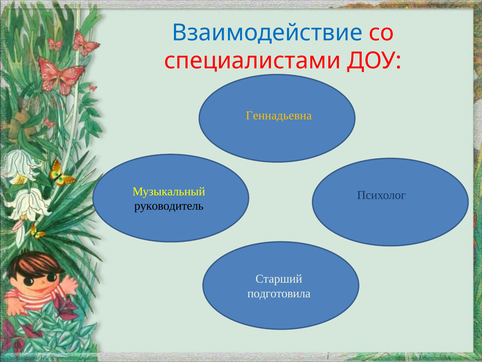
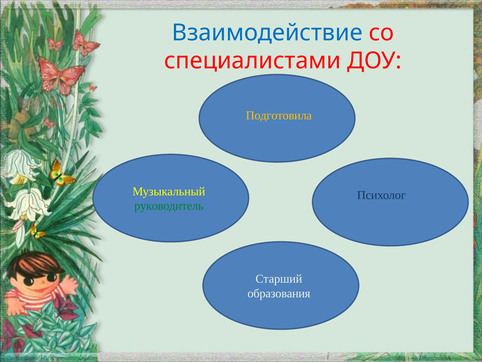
Геннадьевна: Геннадьевна -> Подготовила
руководитель colour: black -> green
подготовила: подготовила -> образования
